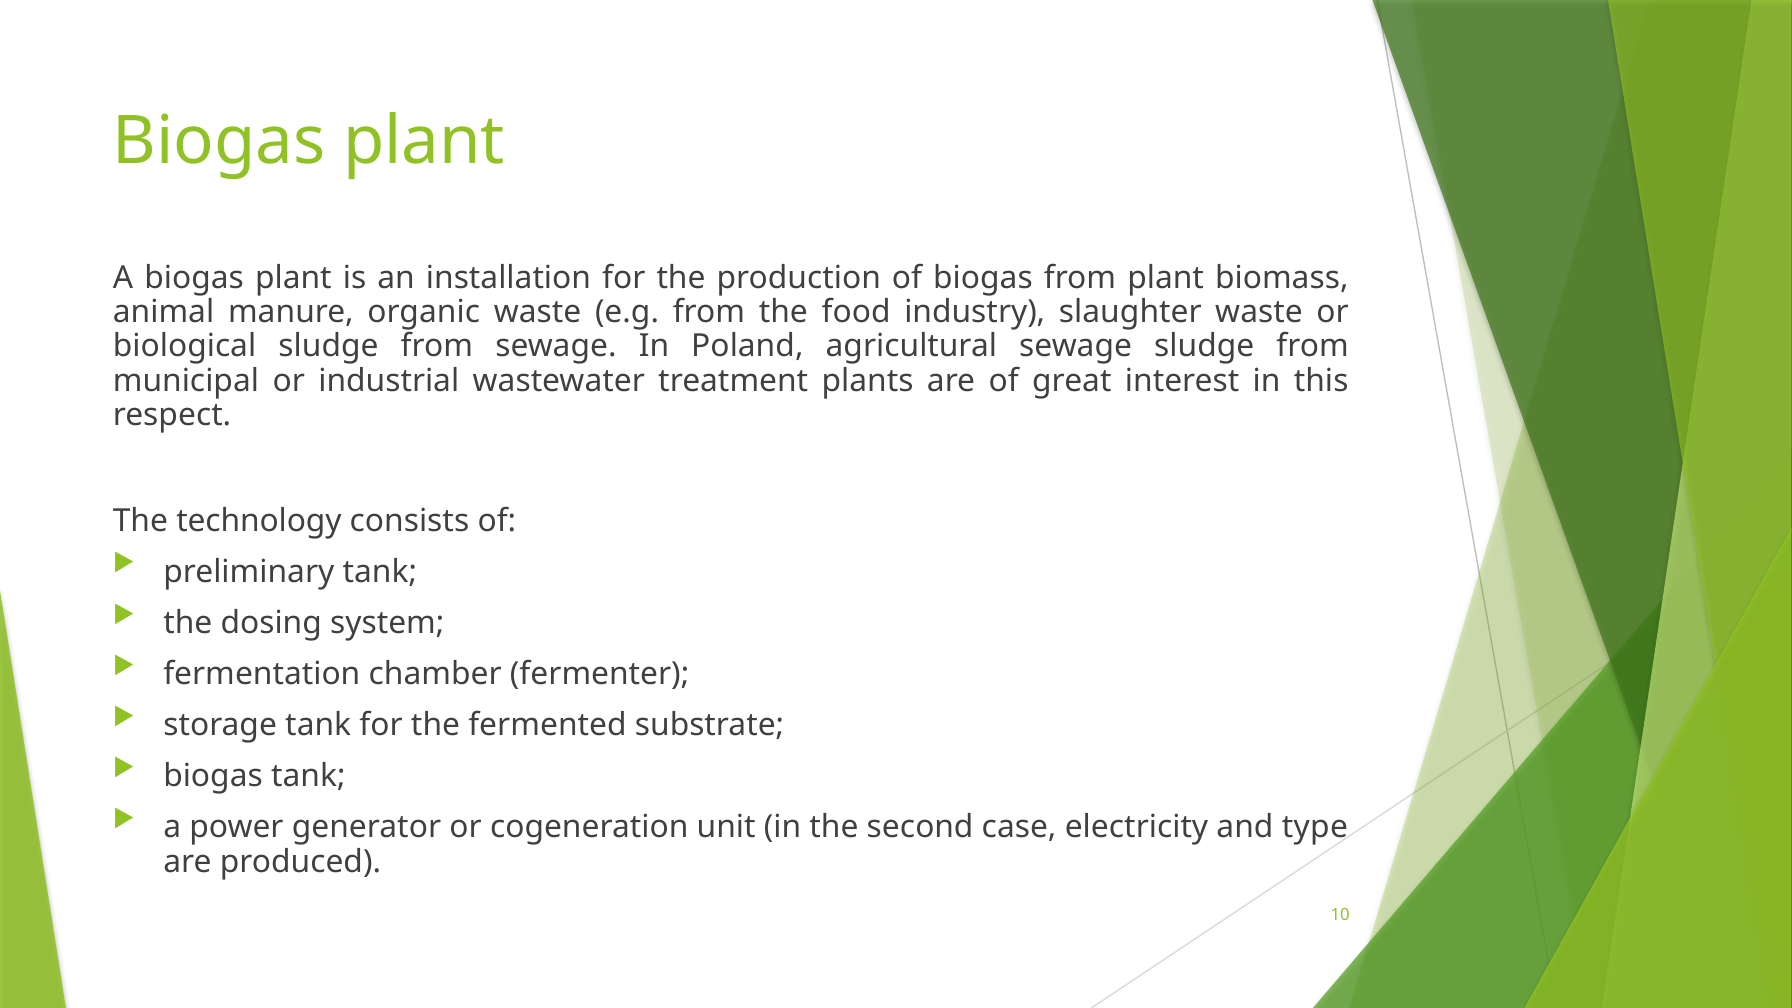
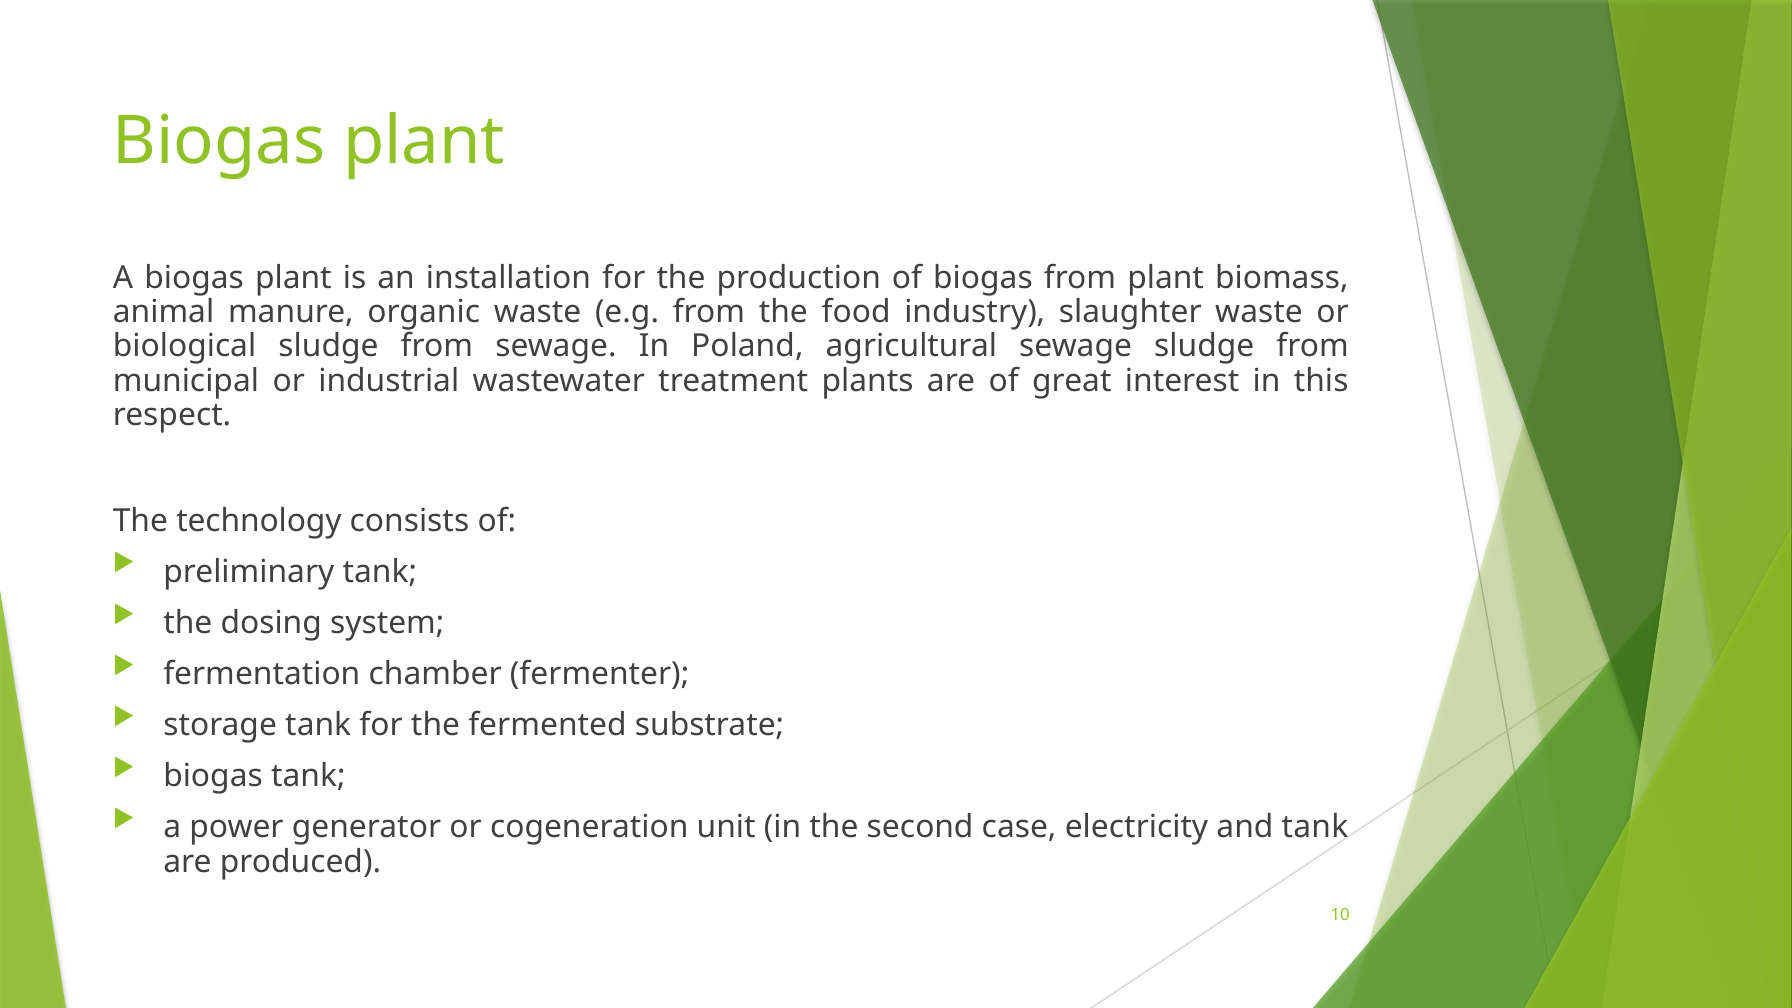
and type: type -> tank
